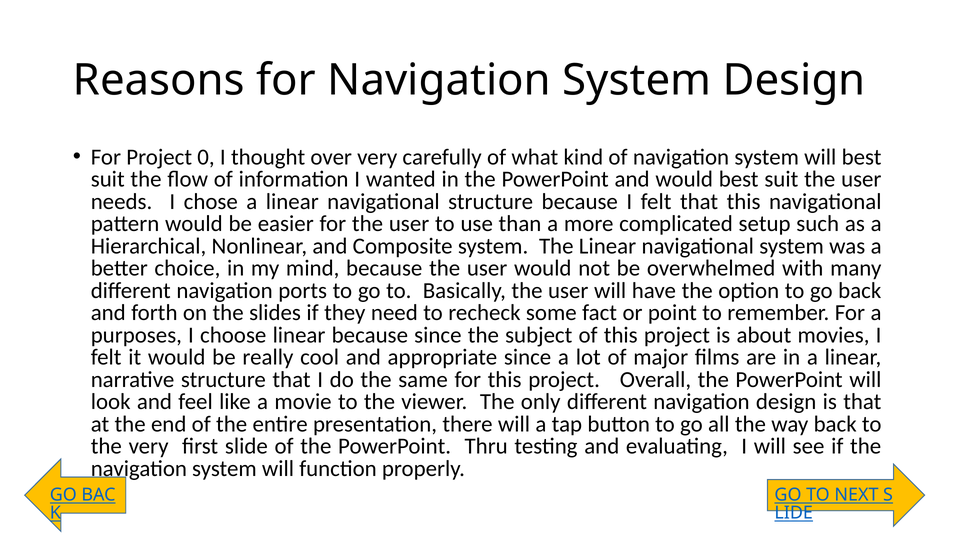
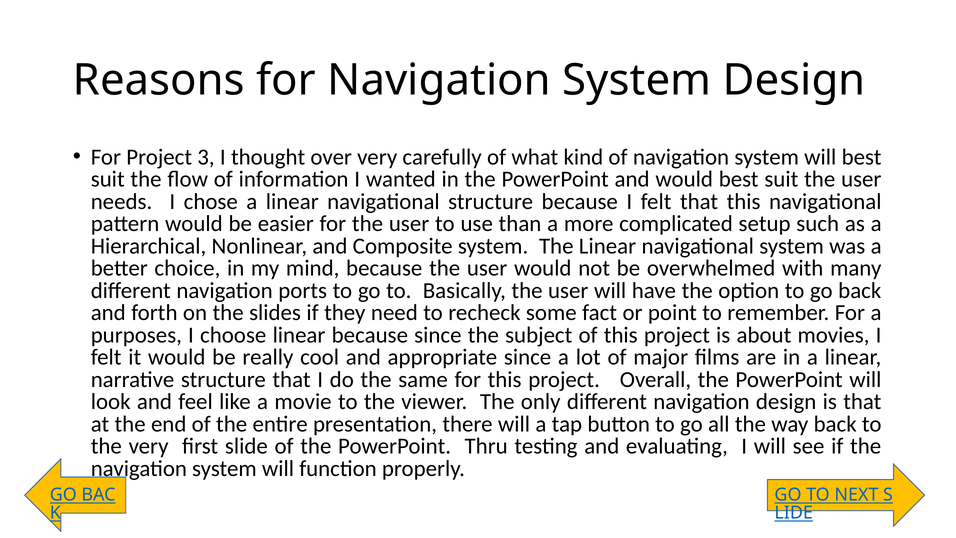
0: 0 -> 3
